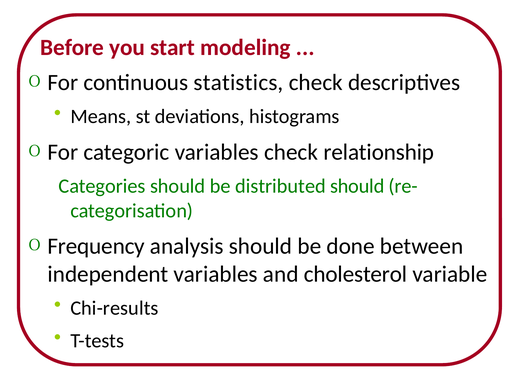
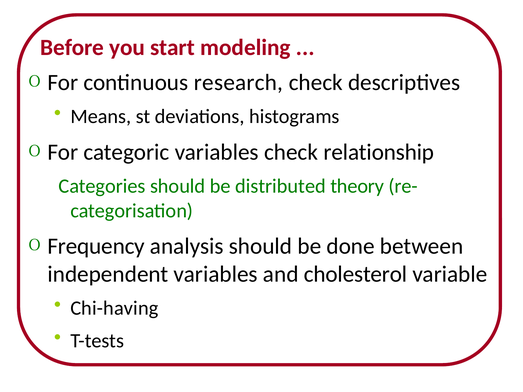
statistics: statistics -> research
distributed should: should -> theory
Chi-results: Chi-results -> Chi-having
